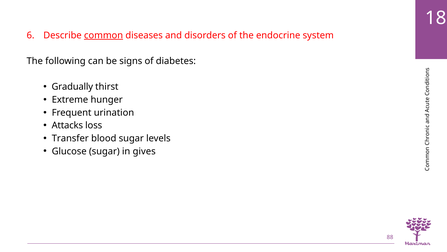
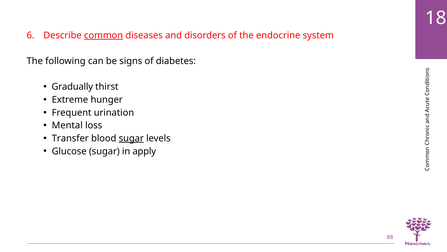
Attacks: Attacks -> Mental
sugar at (131, 138) underline: none -> present
gives: gives -> apply
